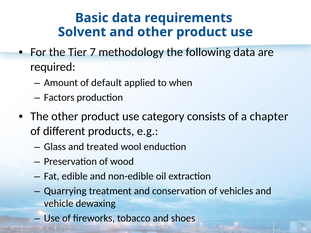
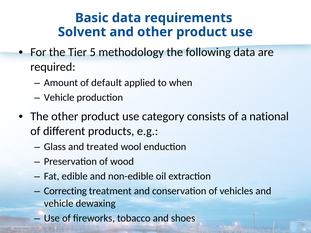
7: 7 -> 5
Factors at (59, 97): Factors -> Vehicle
chapter: chapter -> national
Quarrying: Quarrying -> Correcting
